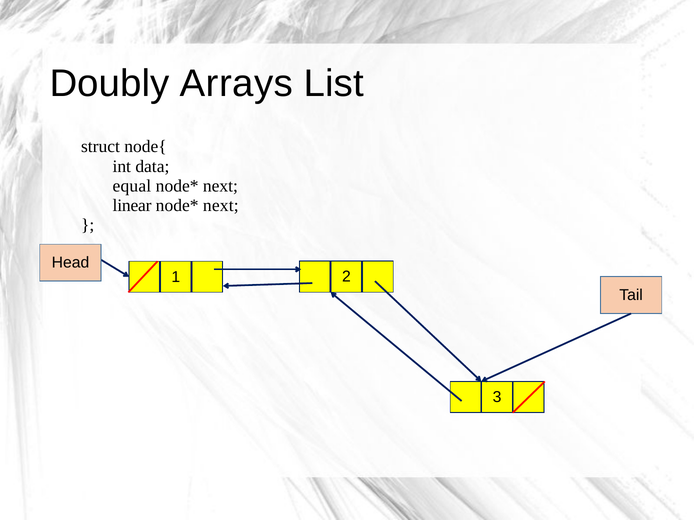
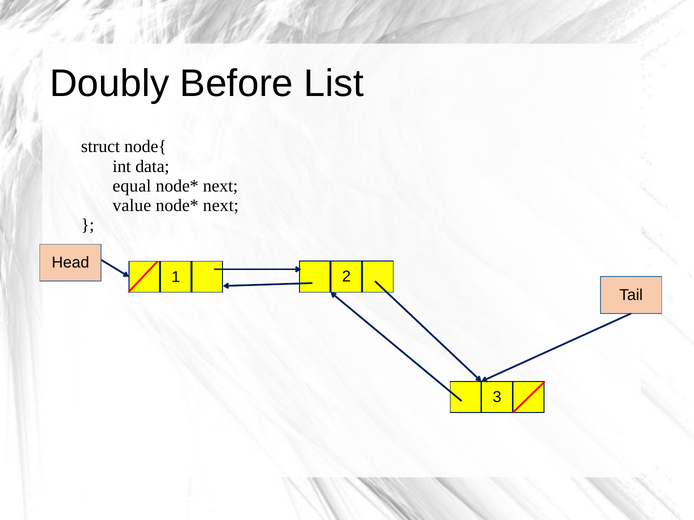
Arrays: Arrays -> Before
linear: linear -> value
